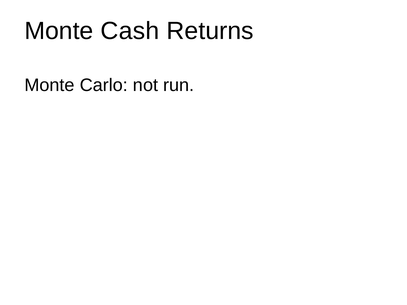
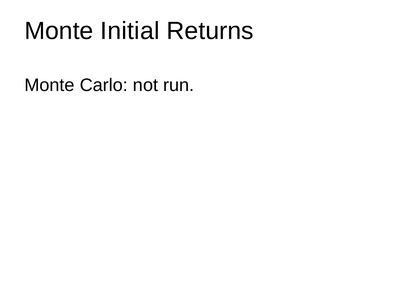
Cash: Cash -> Initial
